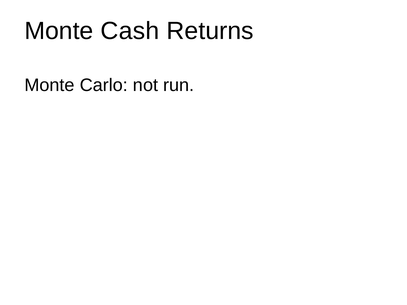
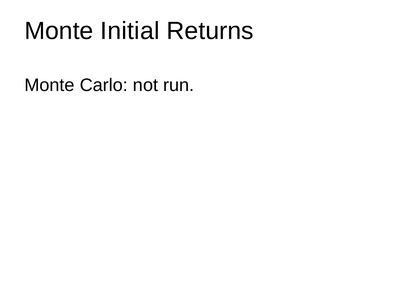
Cash: Cash -> Initial
